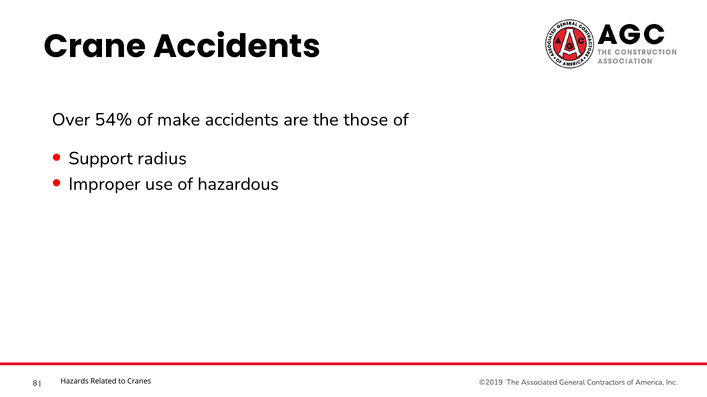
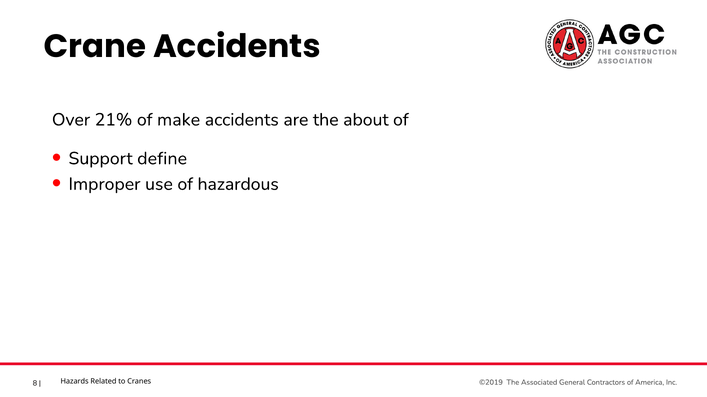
54%: 54% -> 21%
those: those -> about
radius: radius -> define
